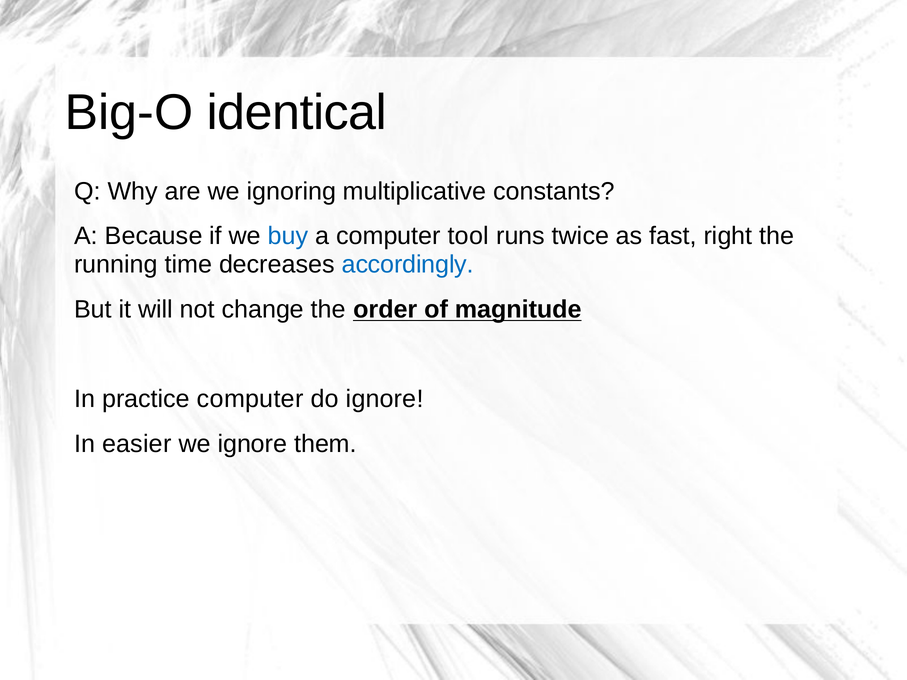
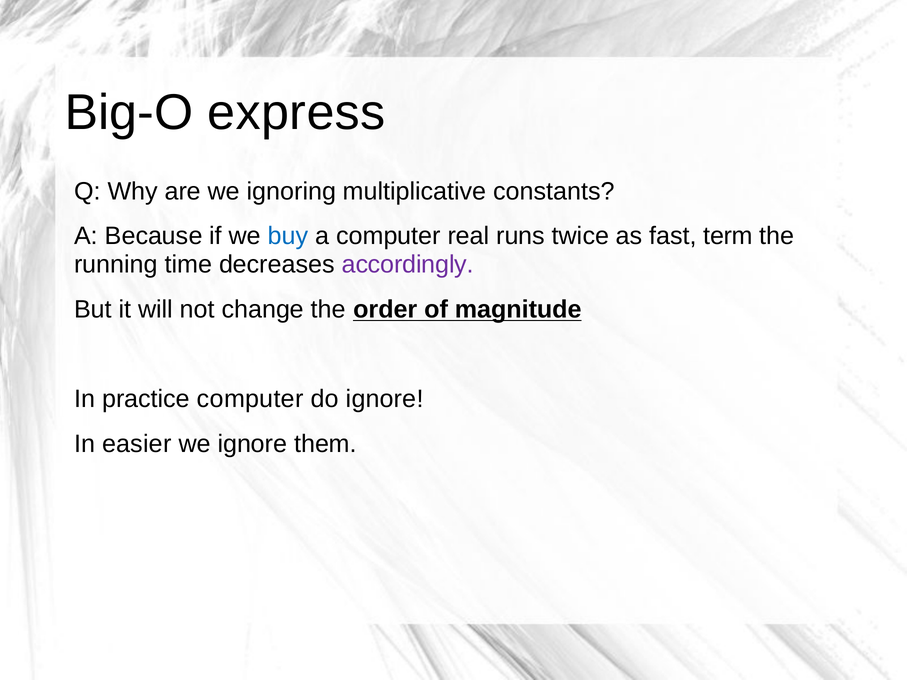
identical: identical -> express
tool: tool -> real
right: right -> term
accordingly colour: blue -> purple
